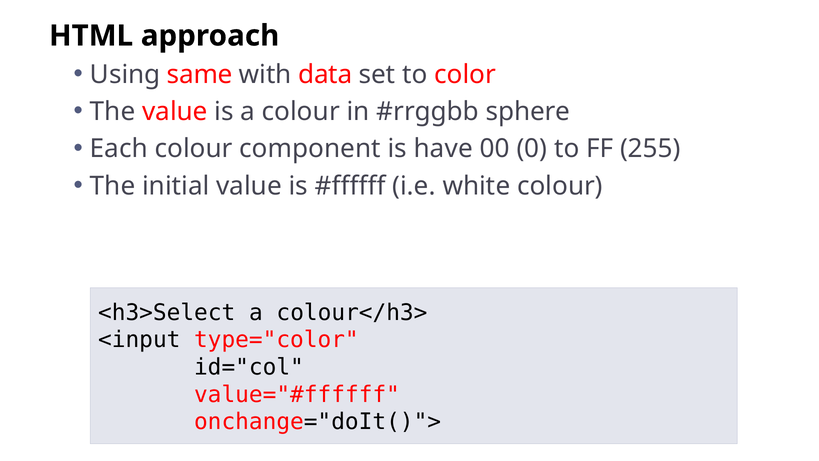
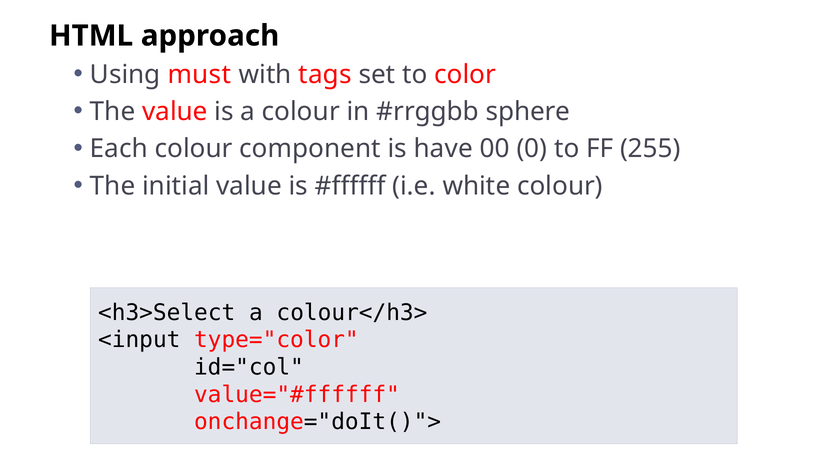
same: same -> must
data: data -> tags
